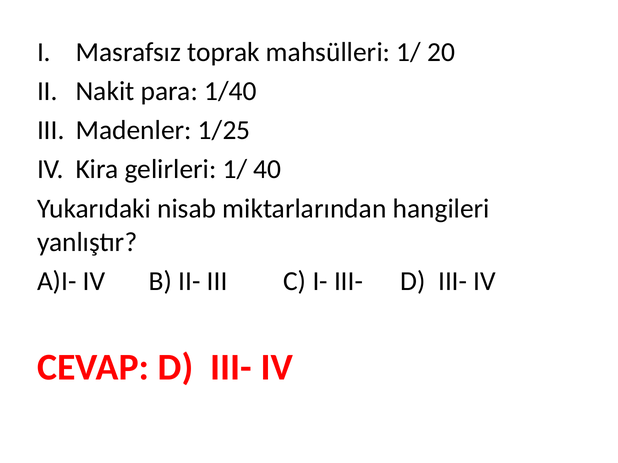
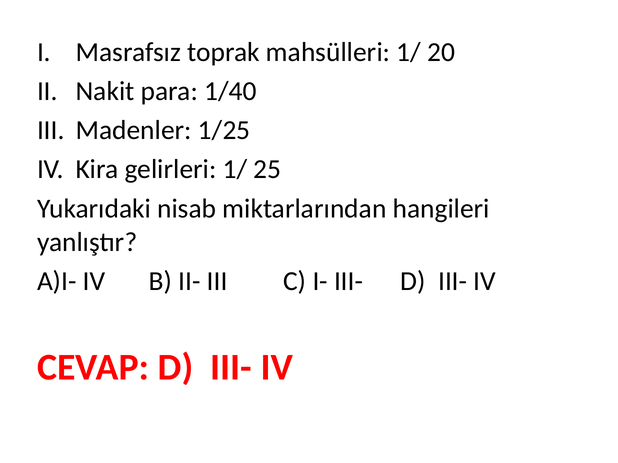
40: 40 -> 25
